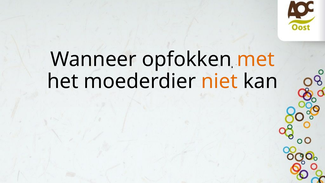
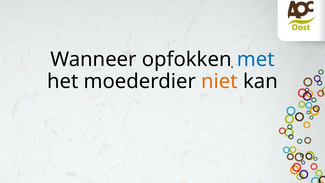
met colour: orange -> blue
